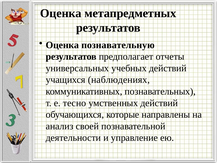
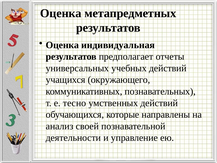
познавательную: познавательную -> индивидуальная
наблюдениях: наблюдениях -> окружающего
